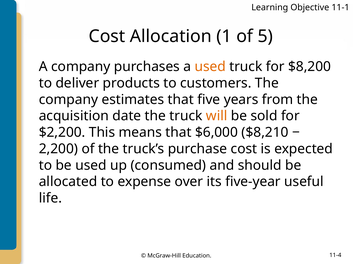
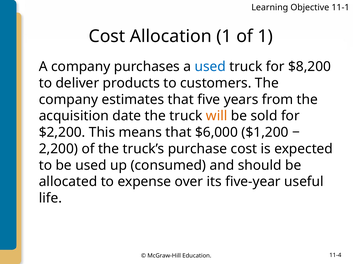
of 5: 5 -> 1
used at (210, 67) colour: orange -> blue
$8,210: $8,210 -> $1,200
